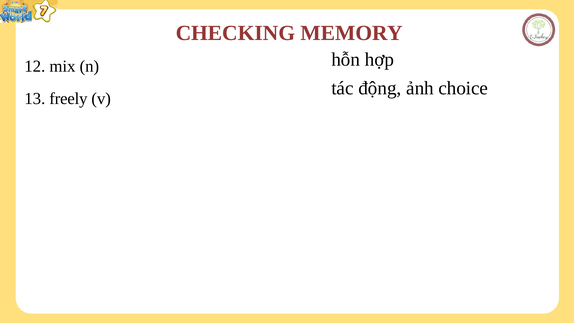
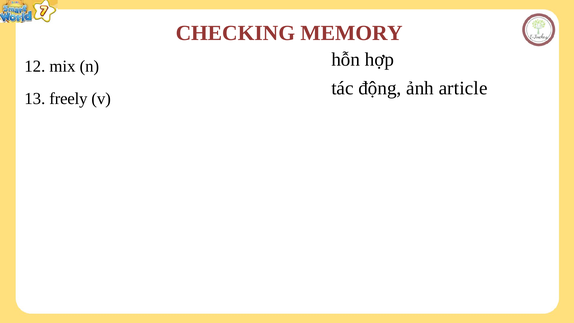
choice: choice -> article
